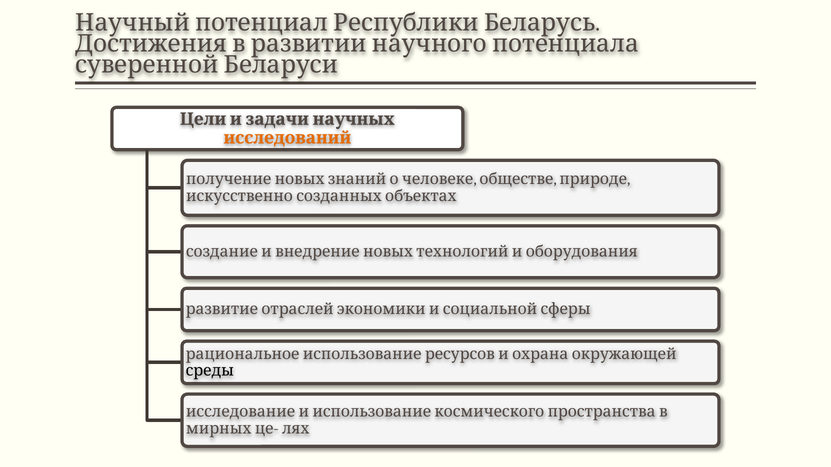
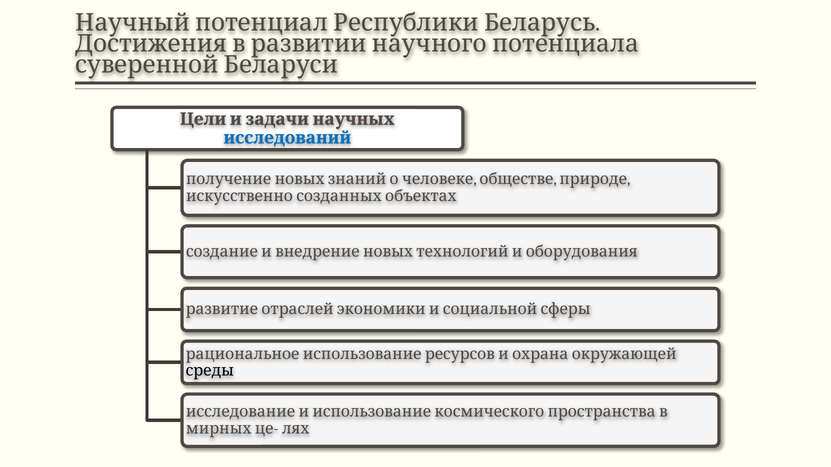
исследований colour: orange -> blue
